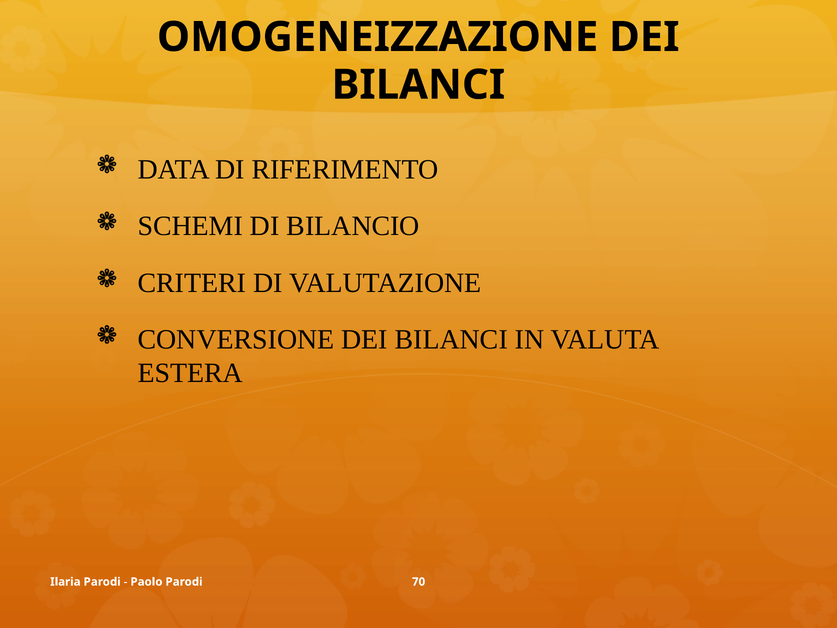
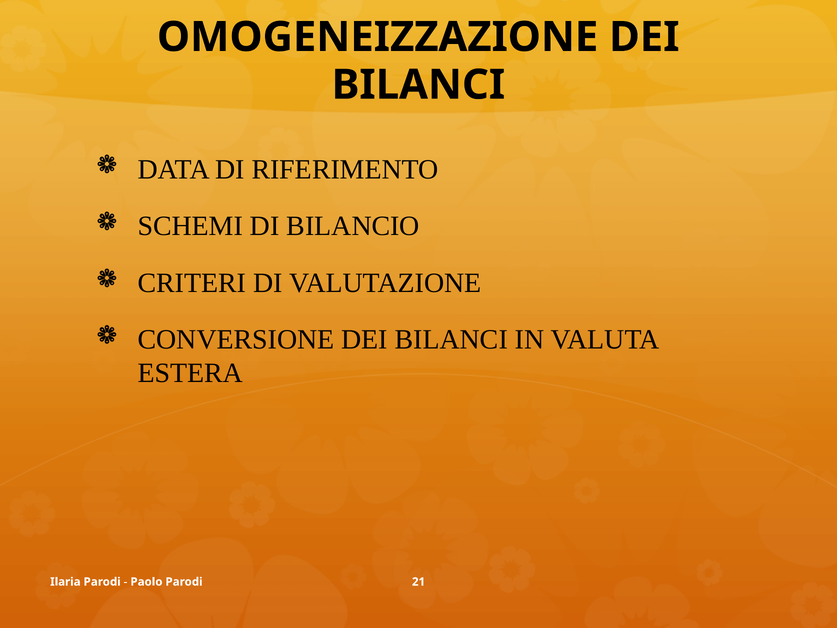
70: 70 -> 21
